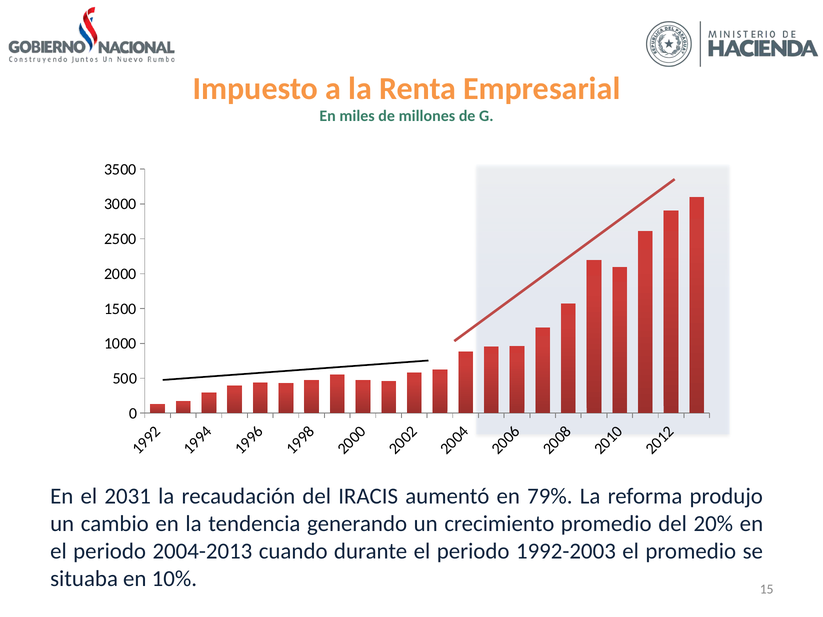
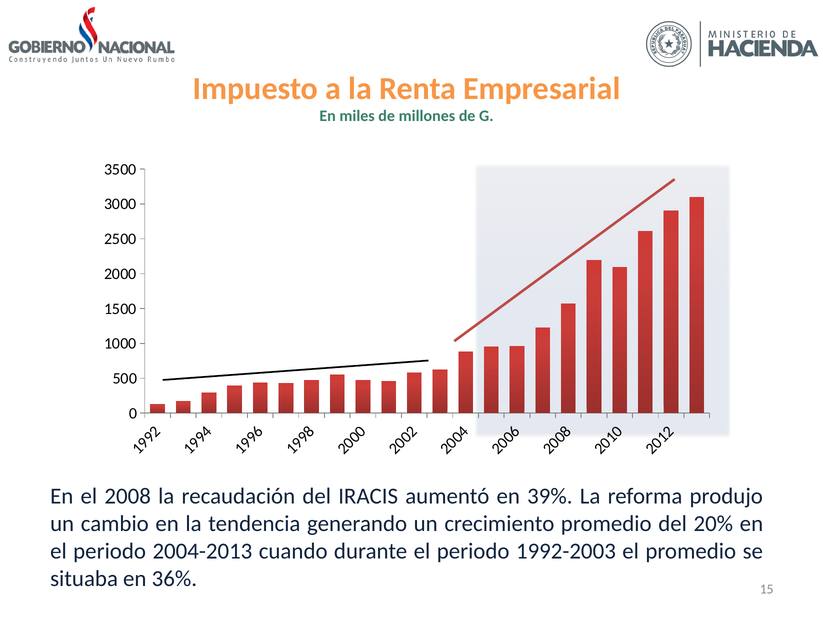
2031: 2031 -> 2008
79%: 79% -> 39%
10%: 10% -> 36%
